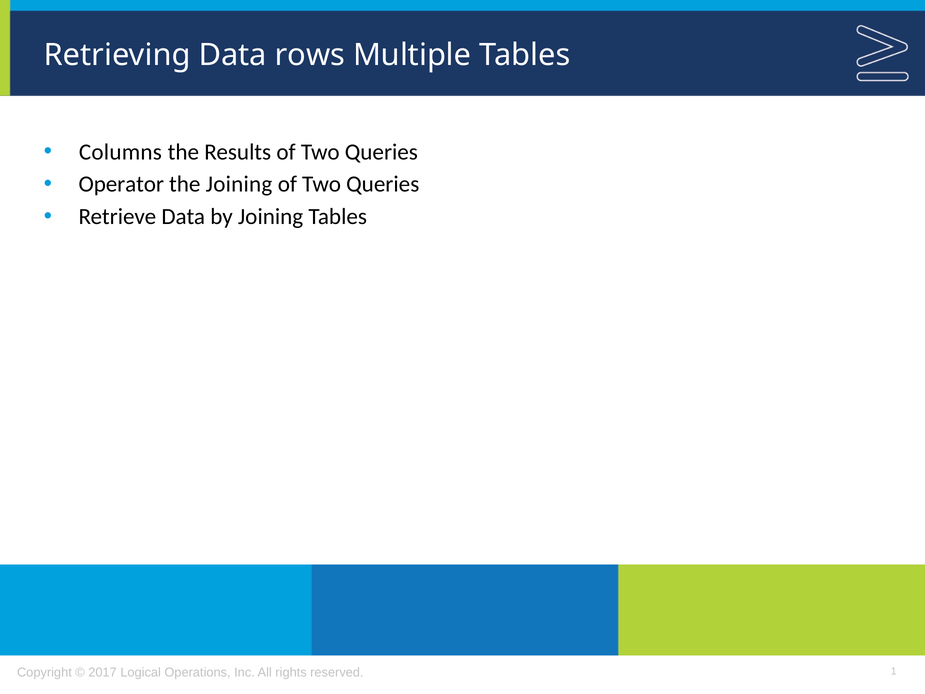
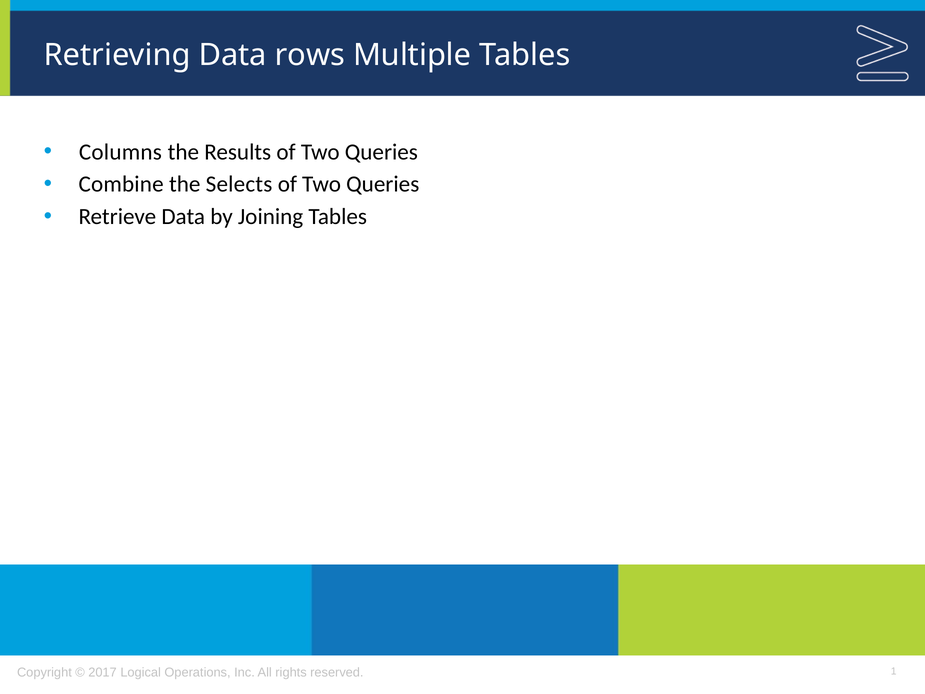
Operator: Operator -> Combine
the Joining: Joining -> Selects
